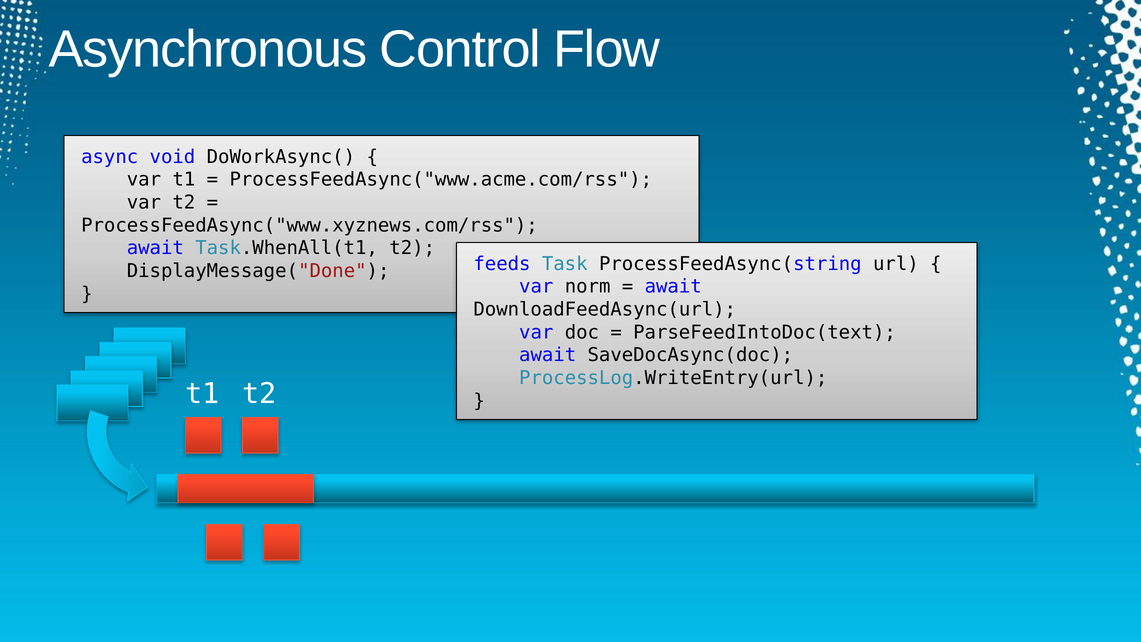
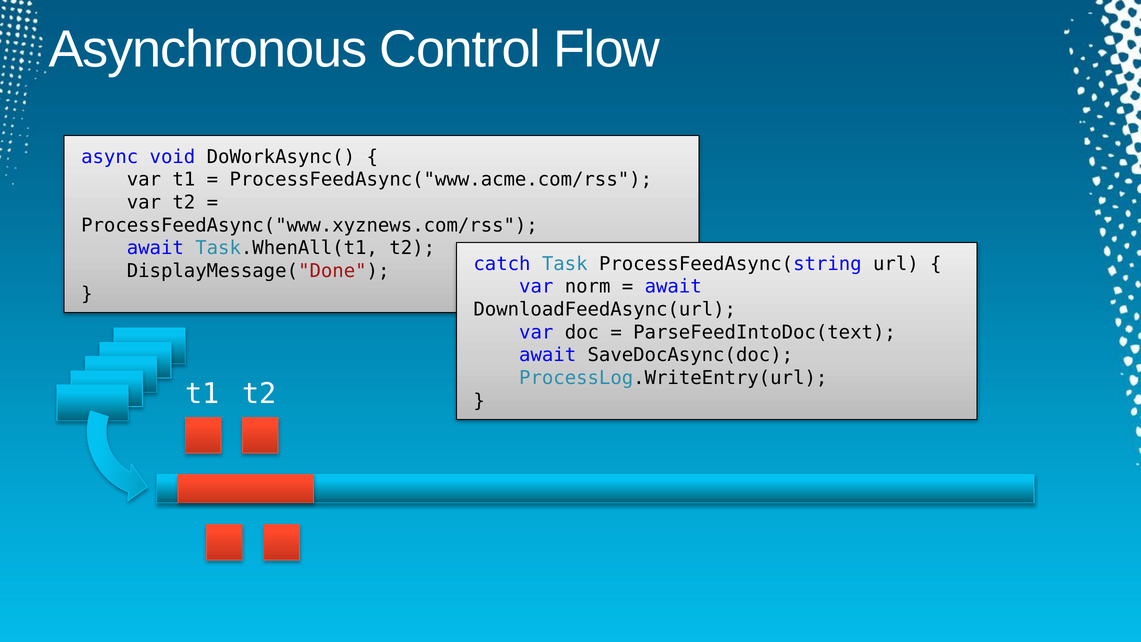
feeds: feeds -> catch
